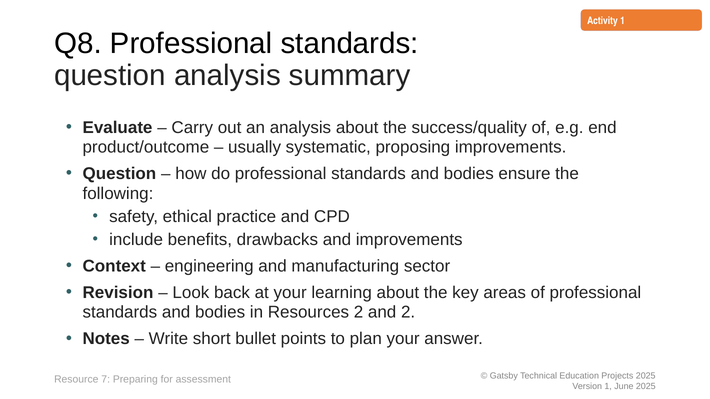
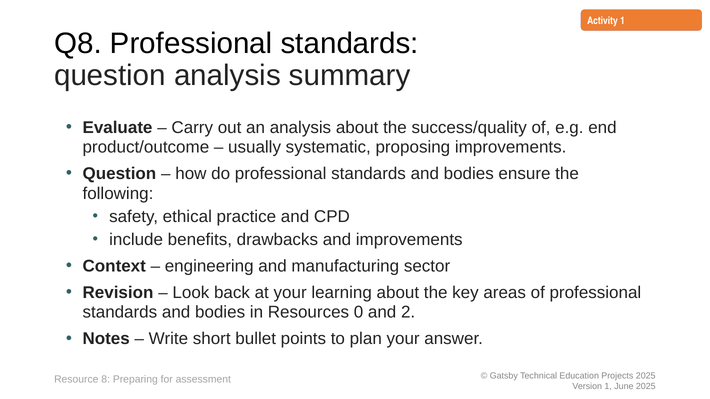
Resources 2: 2 -> 0
7: 7 -> 8
